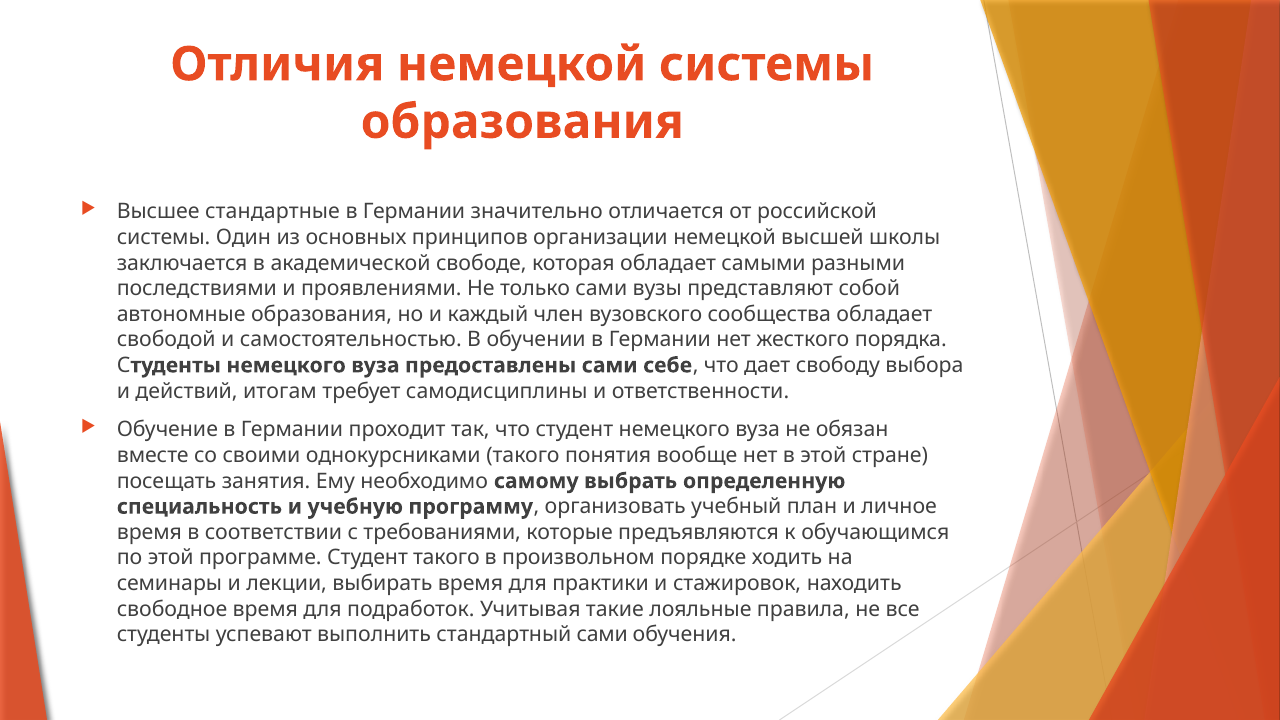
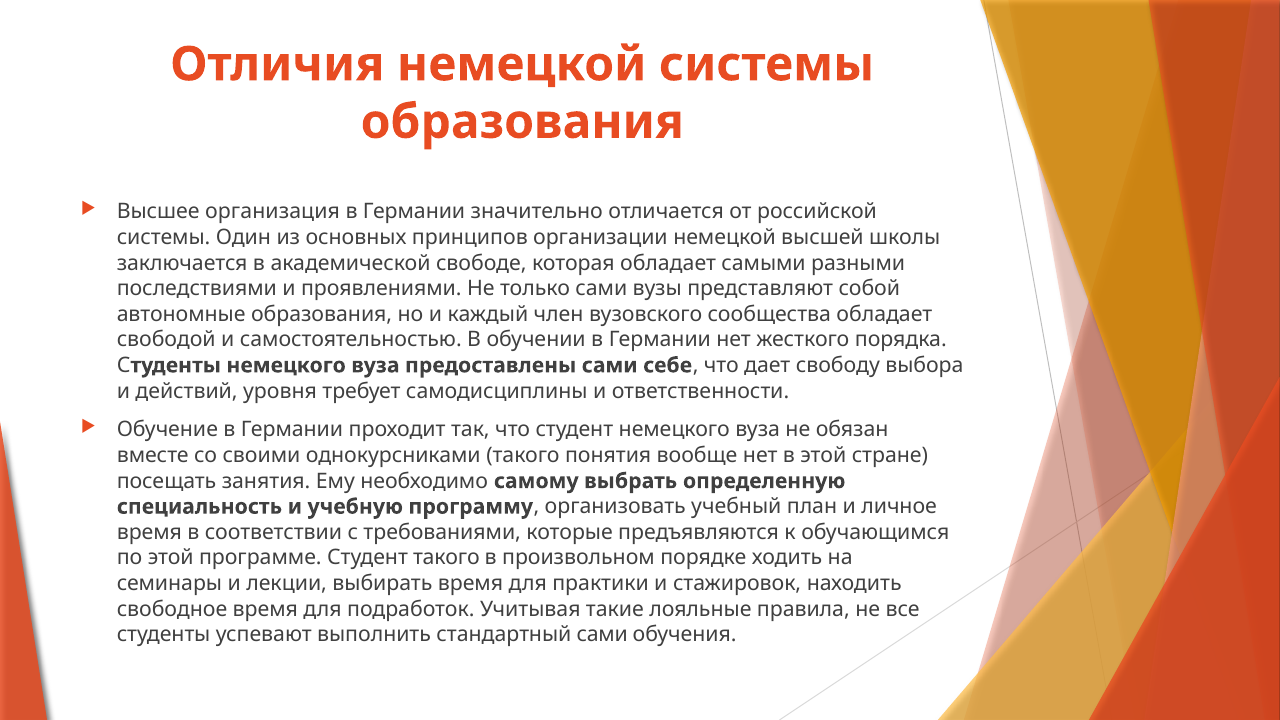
стандартные: стандартные -> организация
итогам: итогам -> уровня
